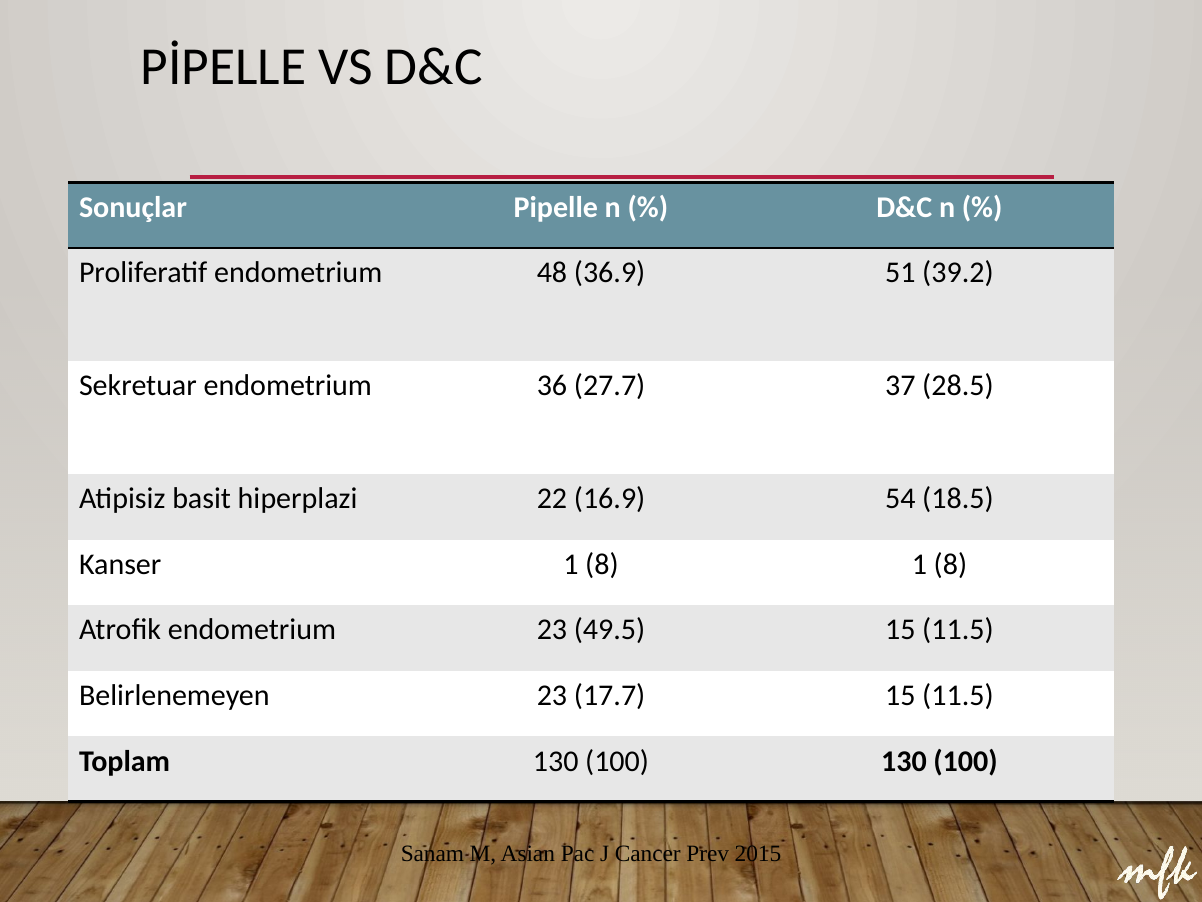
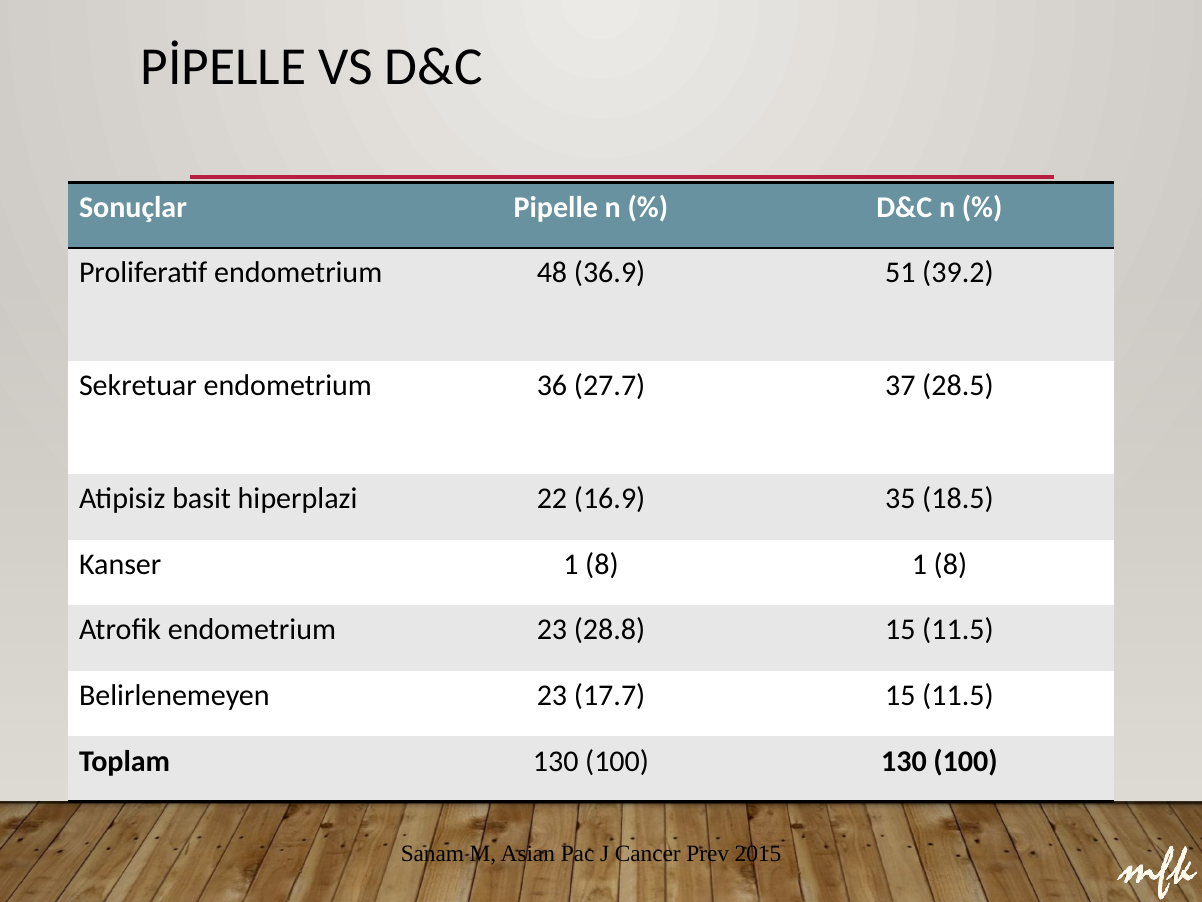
54: 54 -> 35
49.5: 49.5 -> 28.8
